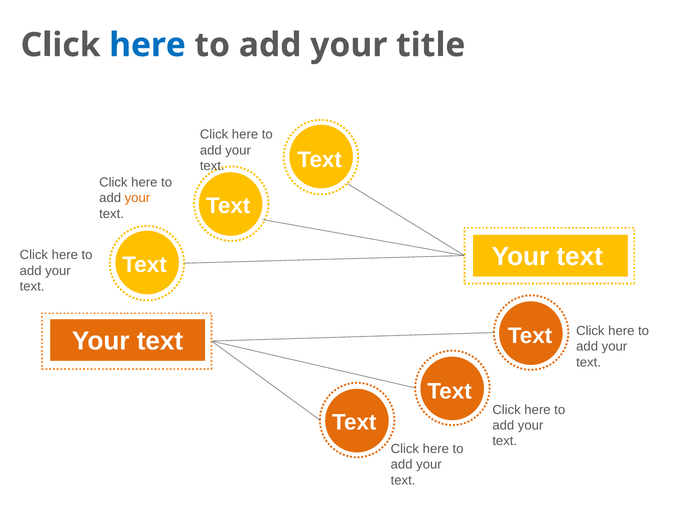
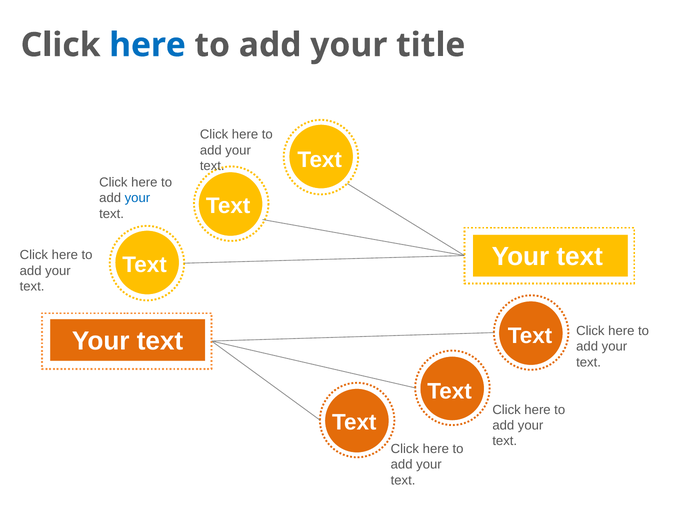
your at (137, 198) colour: orange -> blue
